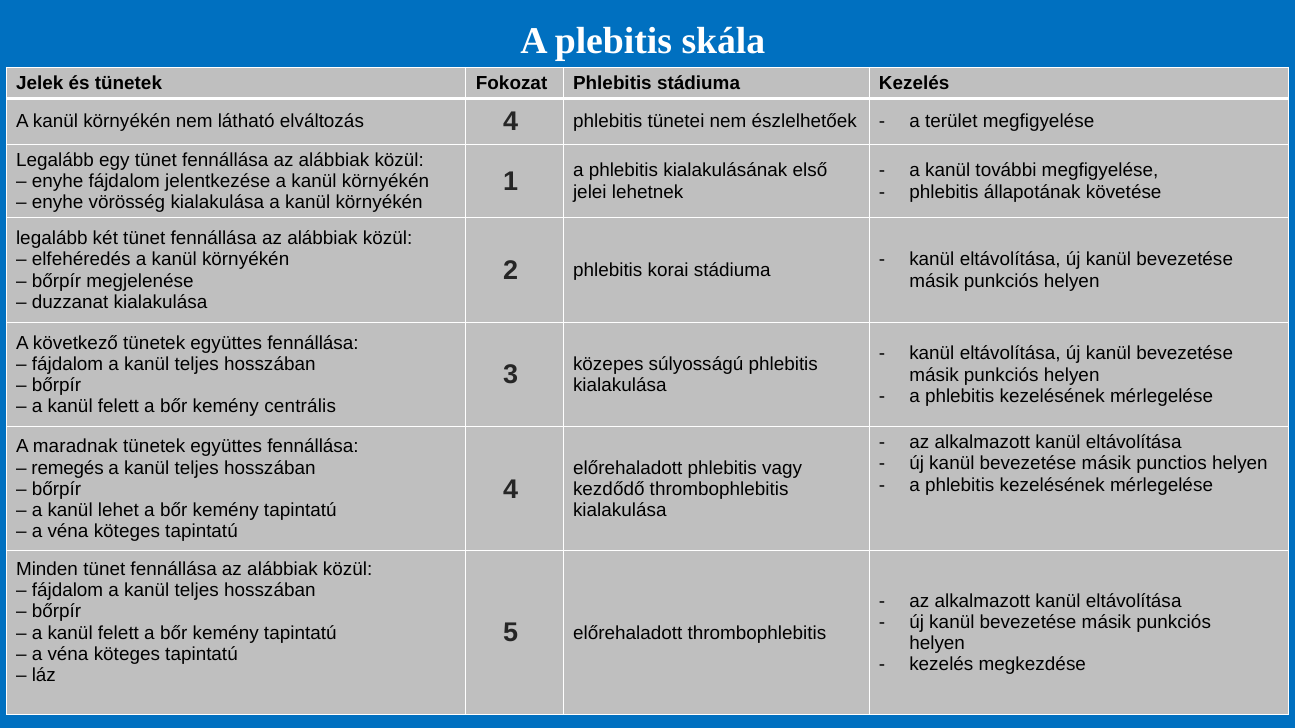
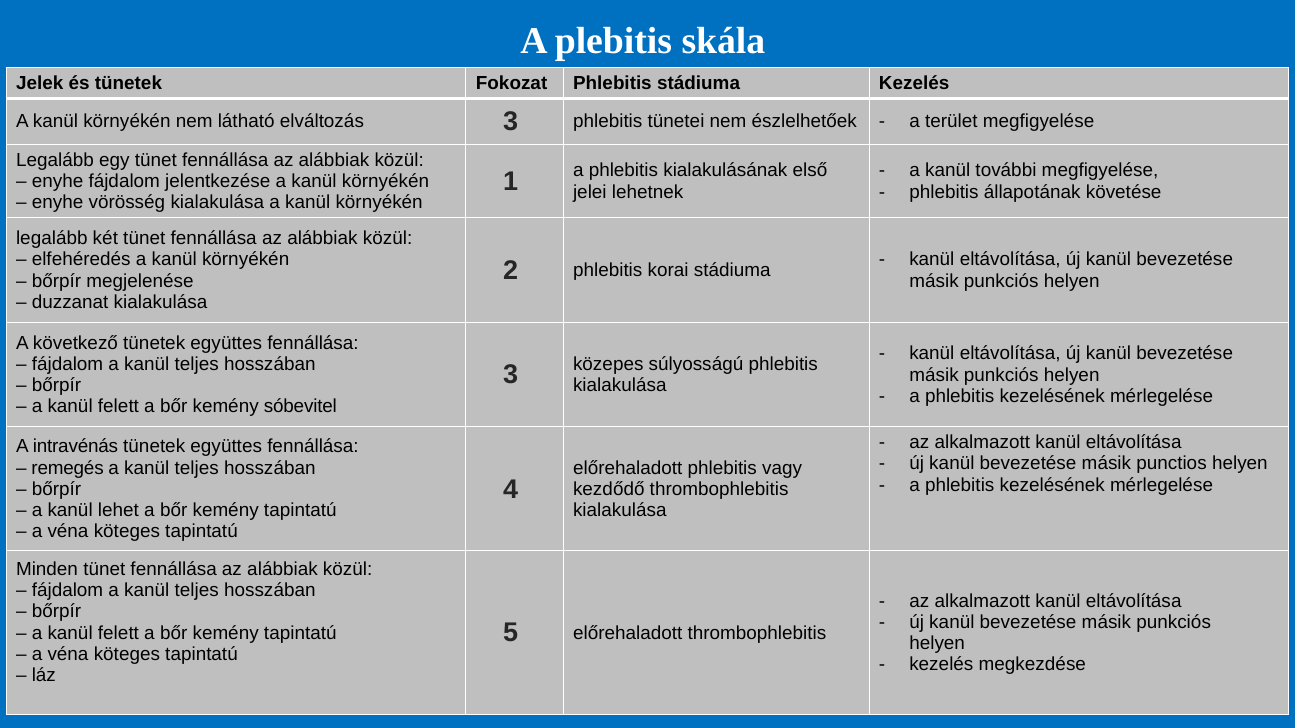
elváltozás 4: 4 -> 3
centrális: centrális -> sóbevitel
maradnak: maradnak -> intravénás
